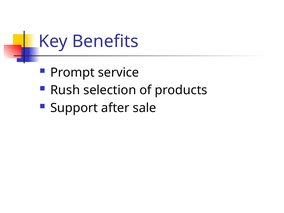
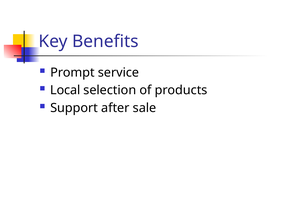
Rush: Rush -> Local
